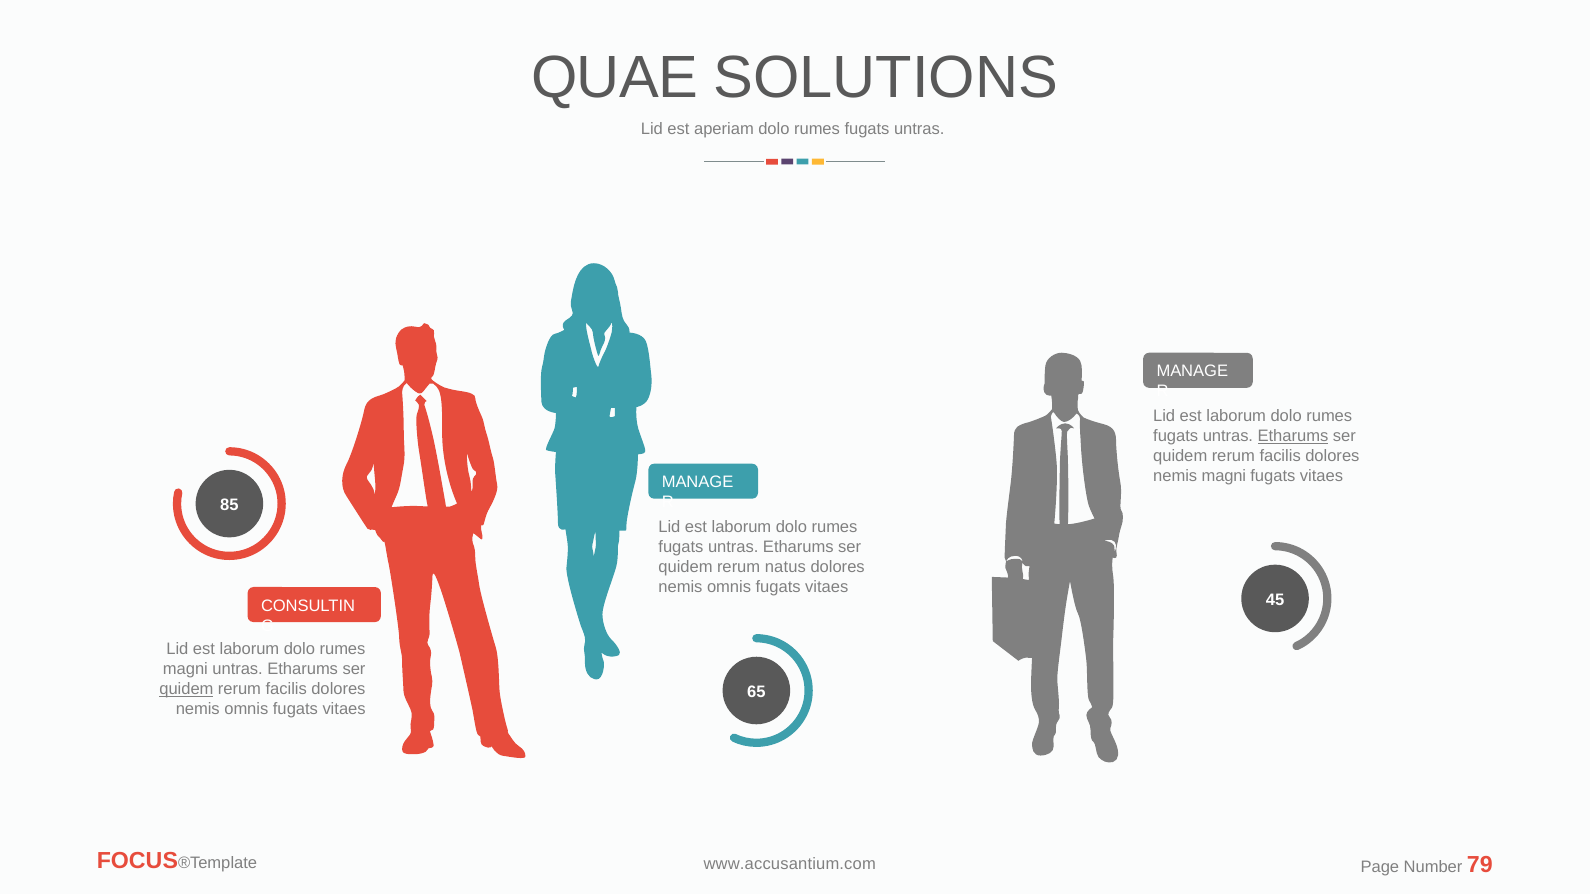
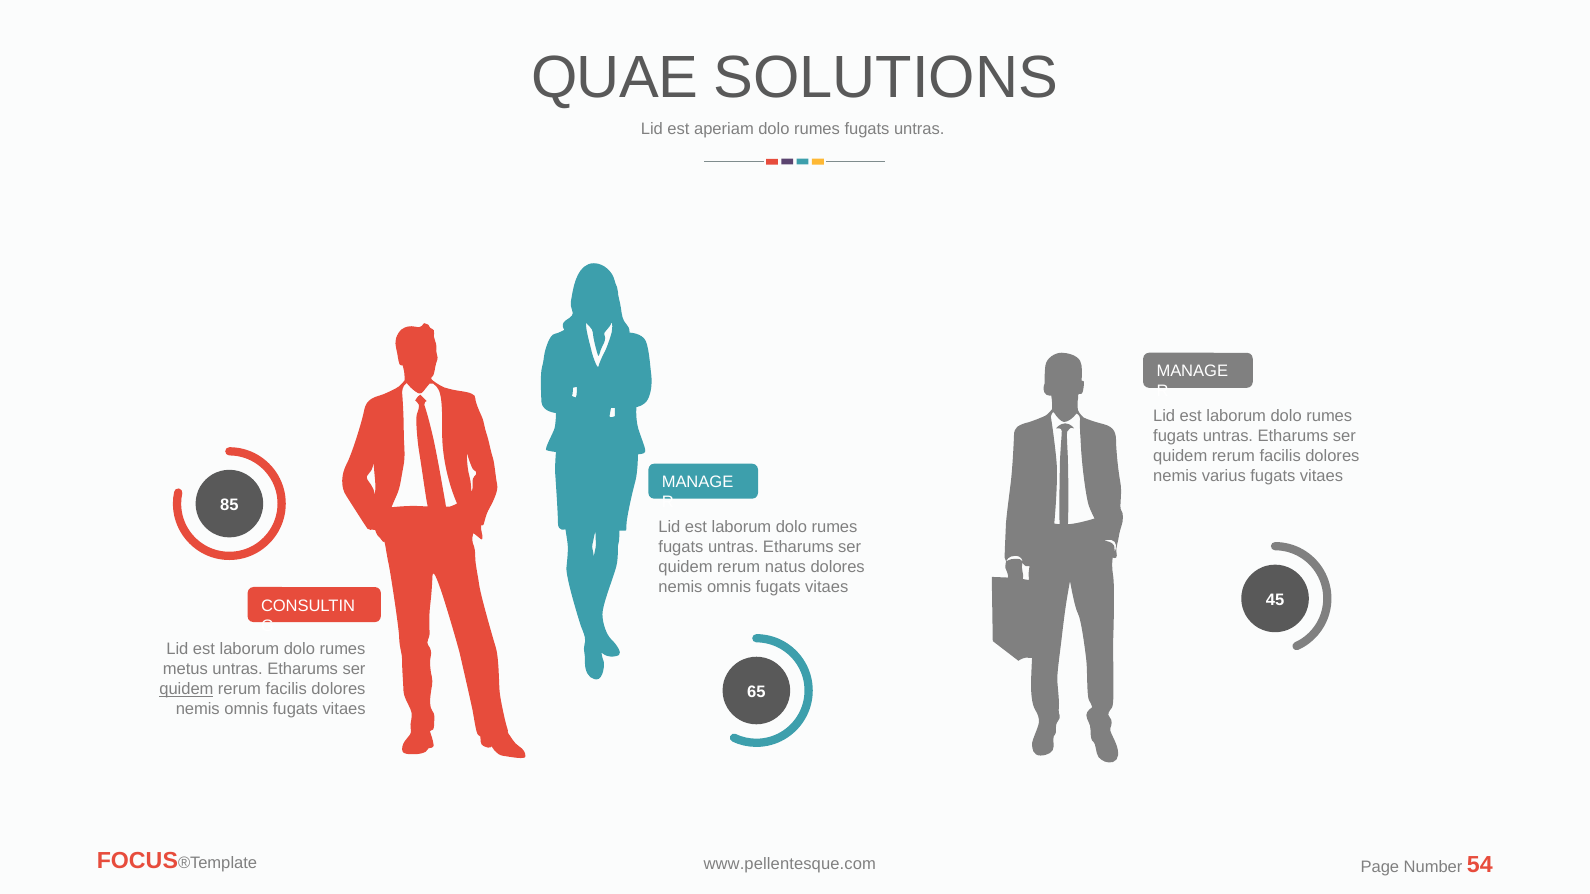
Etharums at (1293, 436) underline: present -> none
nemis magni: magni -> varius
magni at (185, 669): magni -> metus
www.accusantium.com: www.accusantium.com -> www.pellentesque.com
79: 79 -> 54
